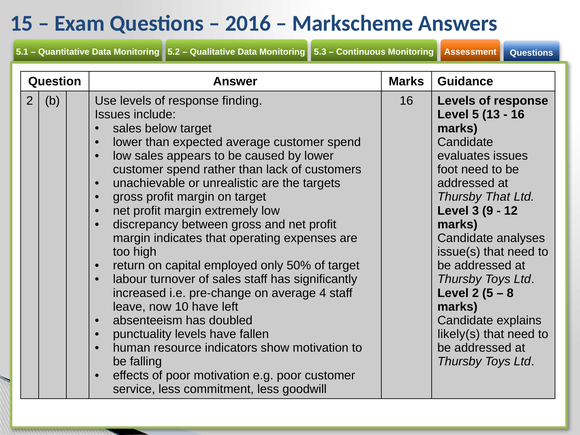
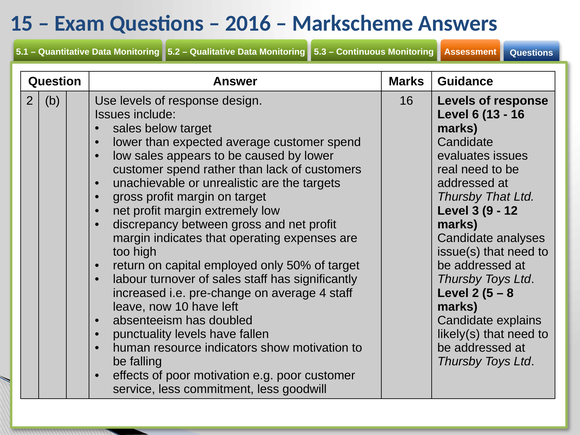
finding: finding -> design
Level 5: 5 -> 6
foot: foot -> real
